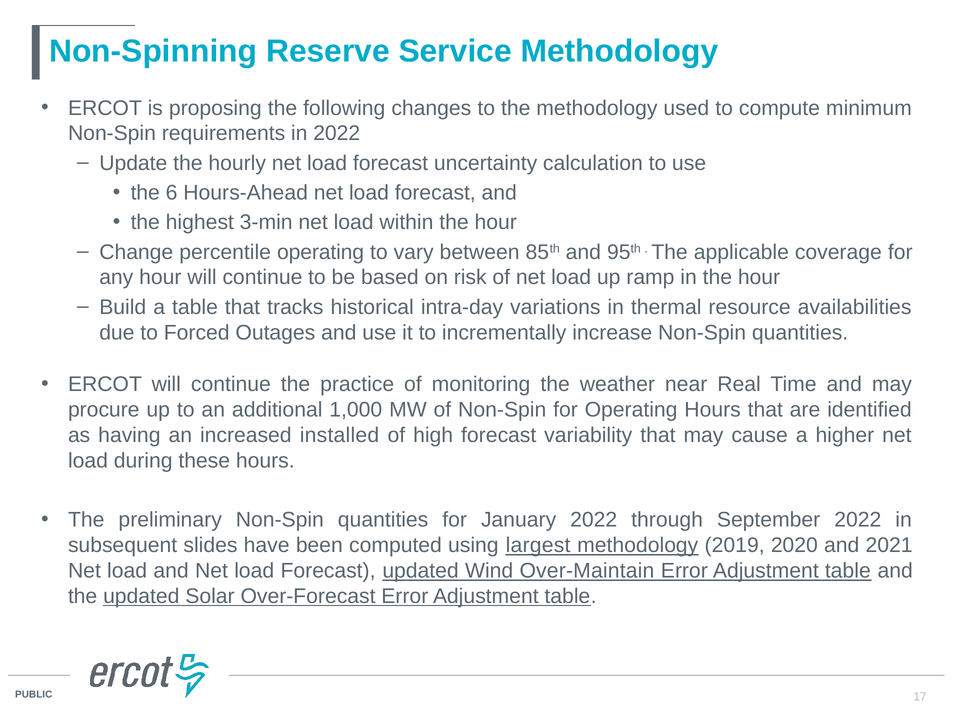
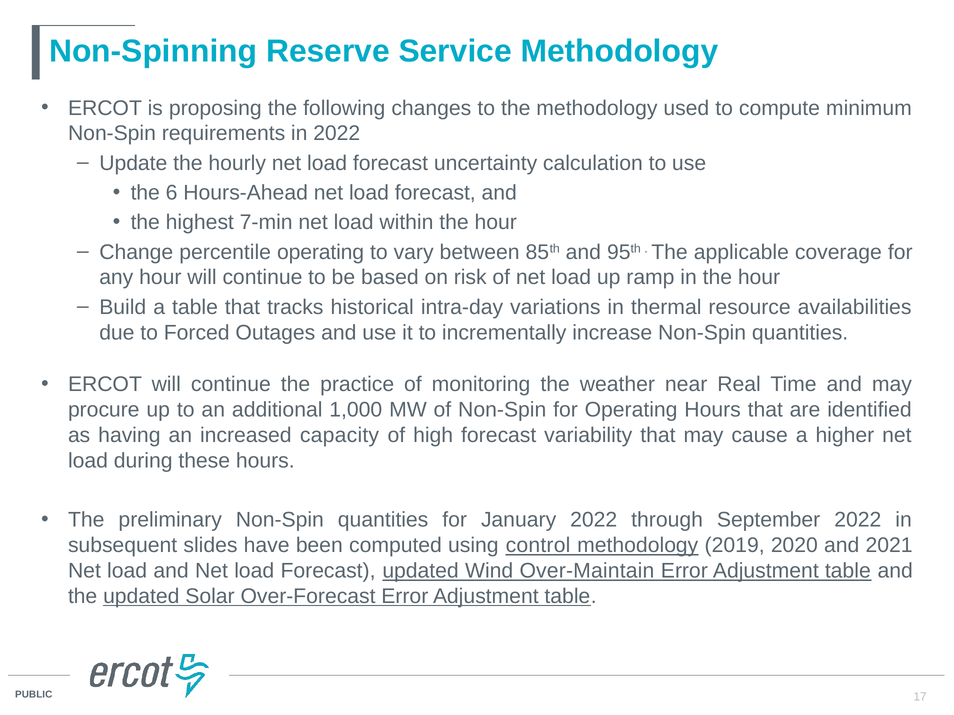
3-min: 3-min -> 7-min
installed: installed -> capacity
largest: largest -> control
